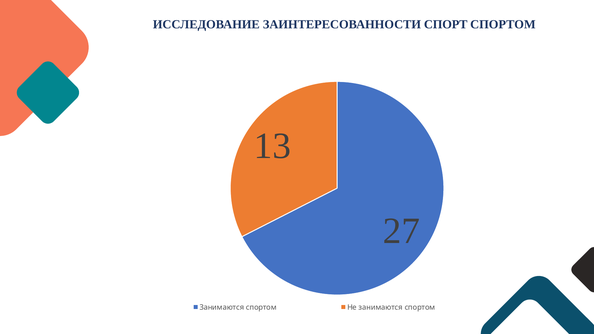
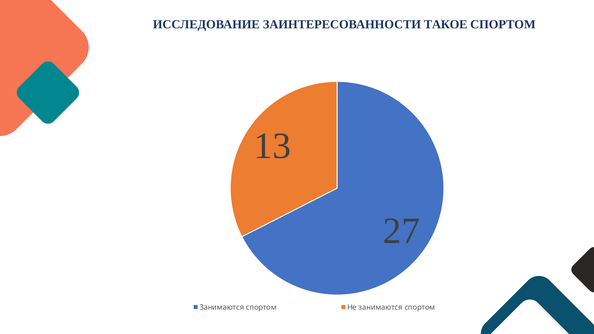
СПОРТ: СПОРТ -> ТАКОЕ
